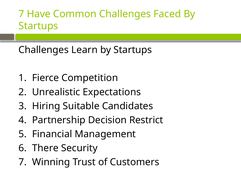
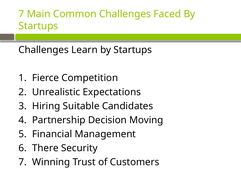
Have: Have -> Main
Restrict: Restrict -> Moving
